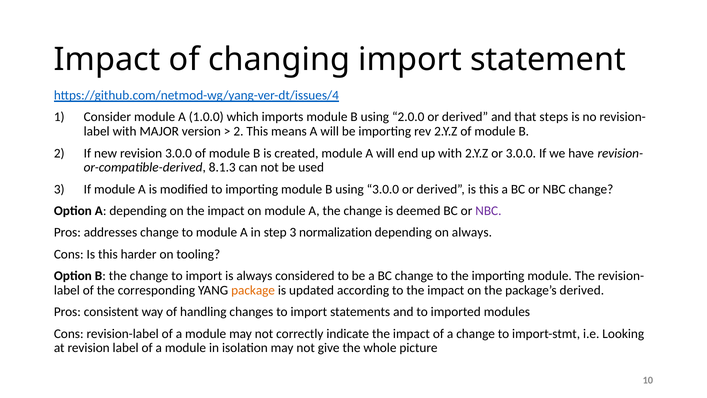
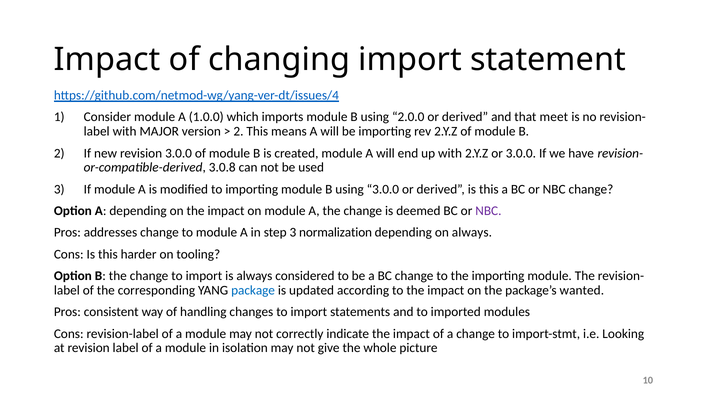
steps: steps -> meet
8.1.3: 8.1.3 -> 3.0.8
package colour: orange -> blue
package’s derived: derived -> wanted
